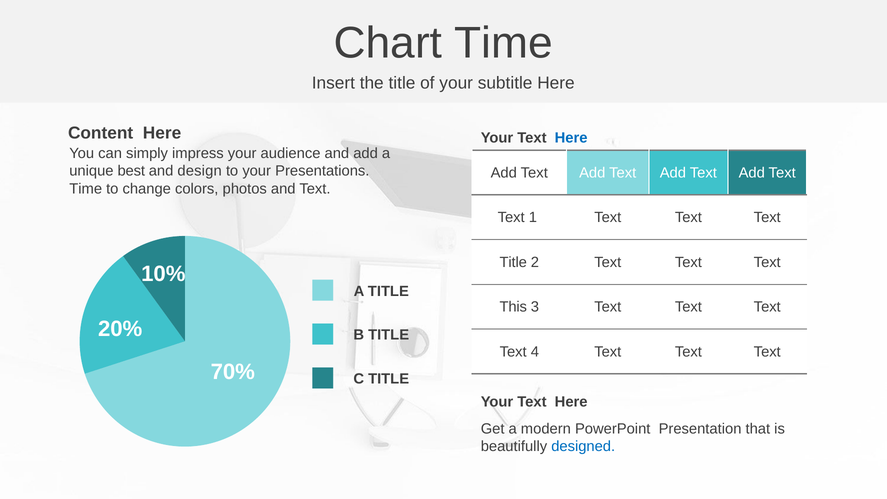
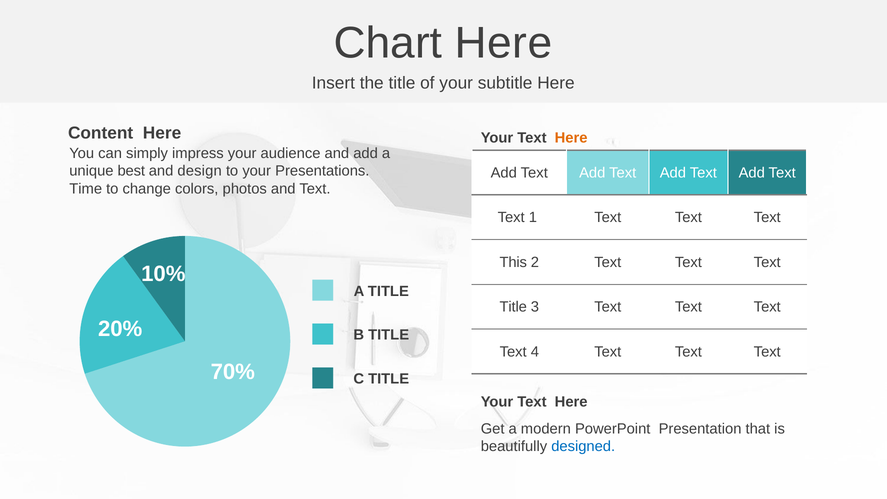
Chart Time: Time -> Here
Here at (571, 138) colour: blue -> orange
Title at (513, 262): Title -> This
This at (513, 307): This -> Title
